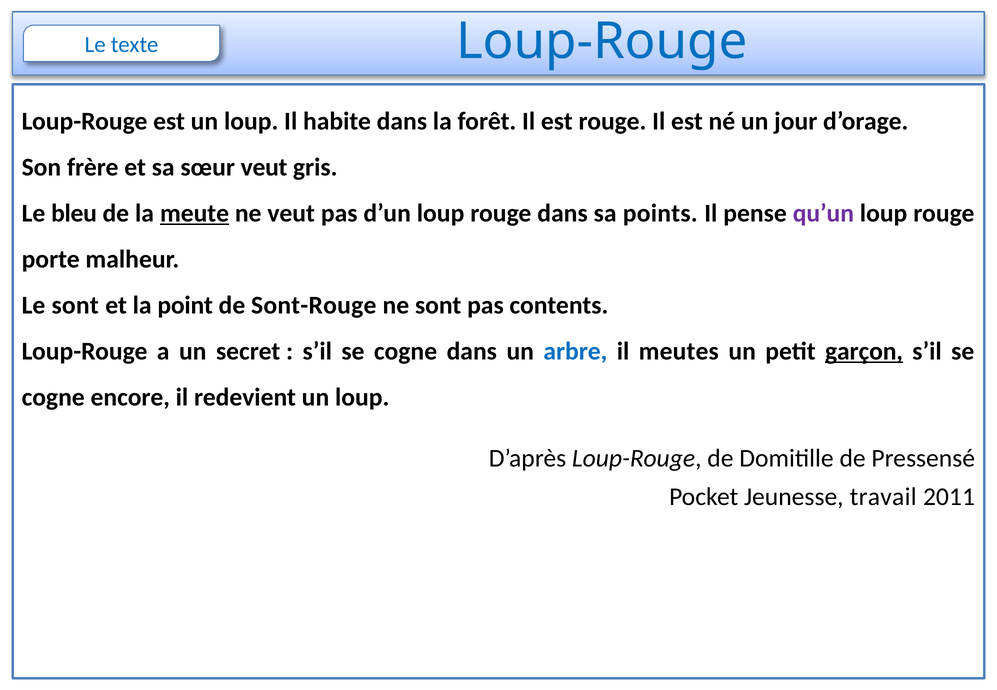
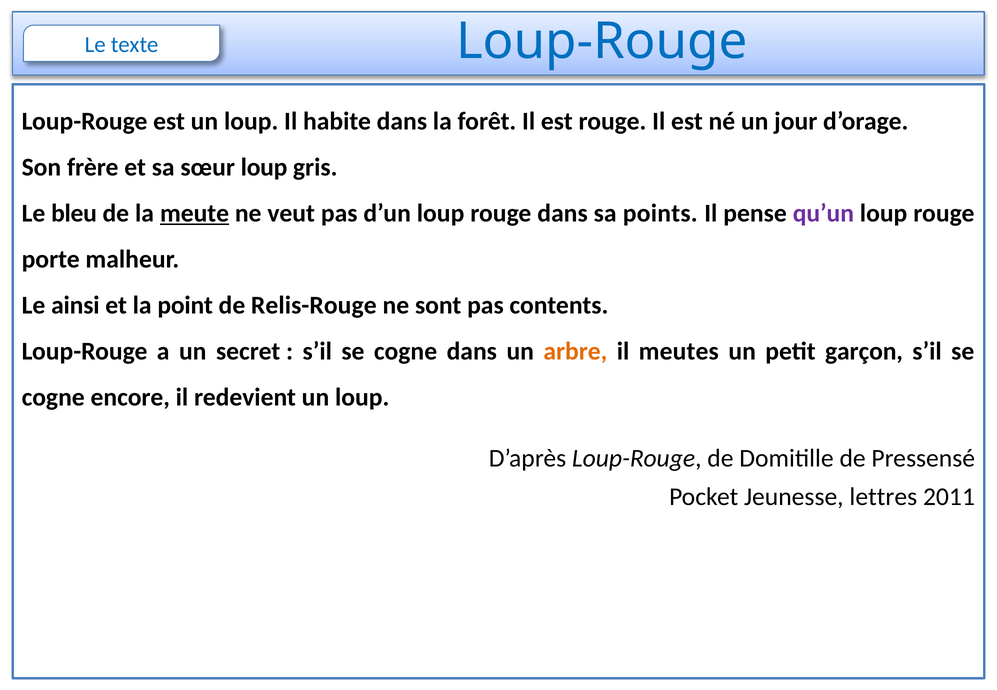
sœur veut: veut -> loup
Le sont: sont -> ainsi
Sont-Rouge: Sont-Rouge -> Relis-Rouge
arbre colour: blue -> orange
garçon underline: present -> none
travail: travail -> lettres
